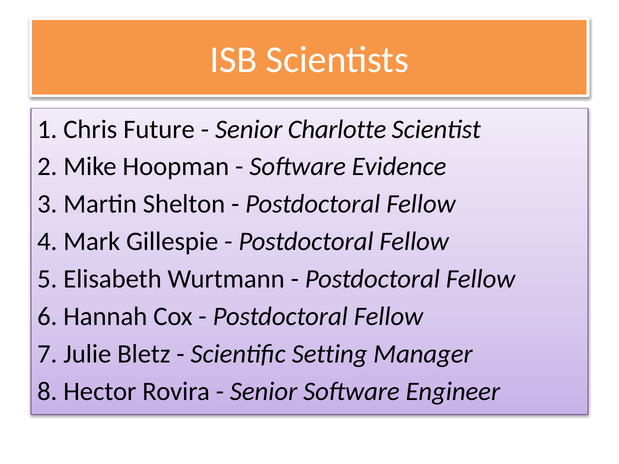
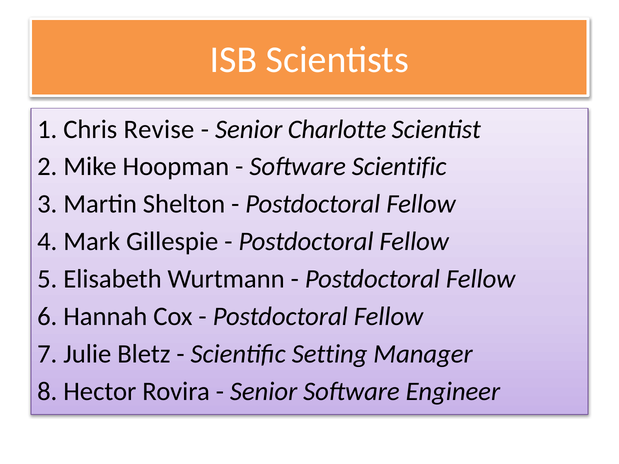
Future: Future -> Revise
Software Evidence: Evidence -> Scientific
